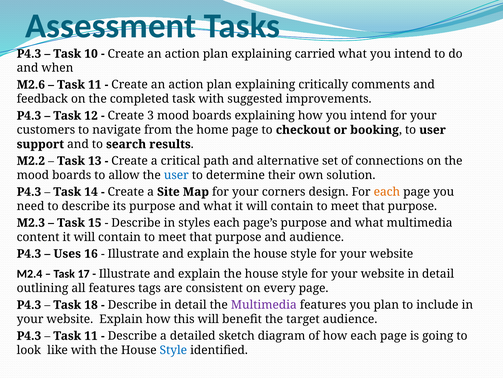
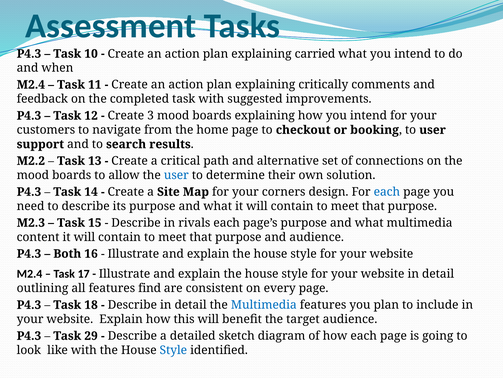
M2.6 at (31, 85): M2.6 -> M2.4
each at (387, 191) colour: orange -> blue
styles: styles -> rivals
Uses: Uses -> Both
tags: tags -> find
Multimedia at (264, 304) colour: purple -> blue
11 at (91, 335): 11 -> 29
